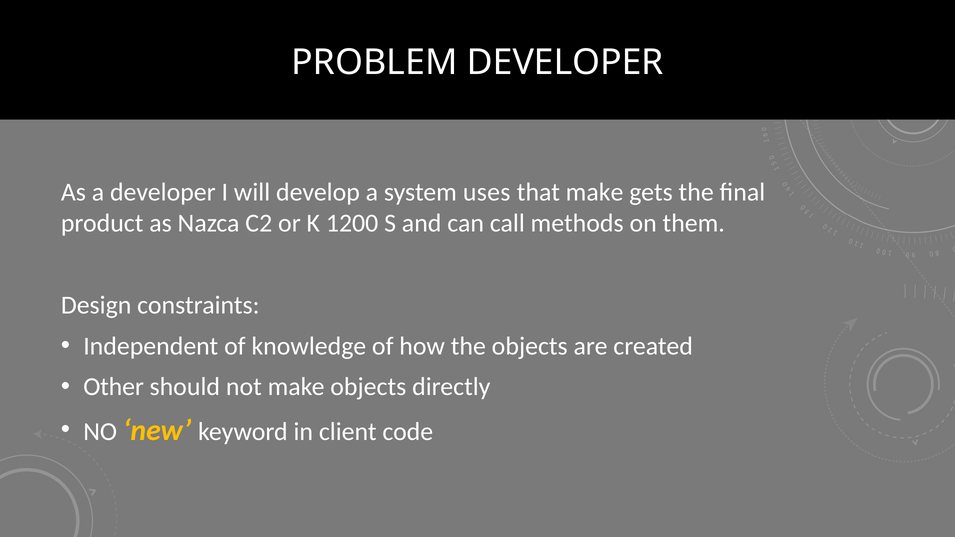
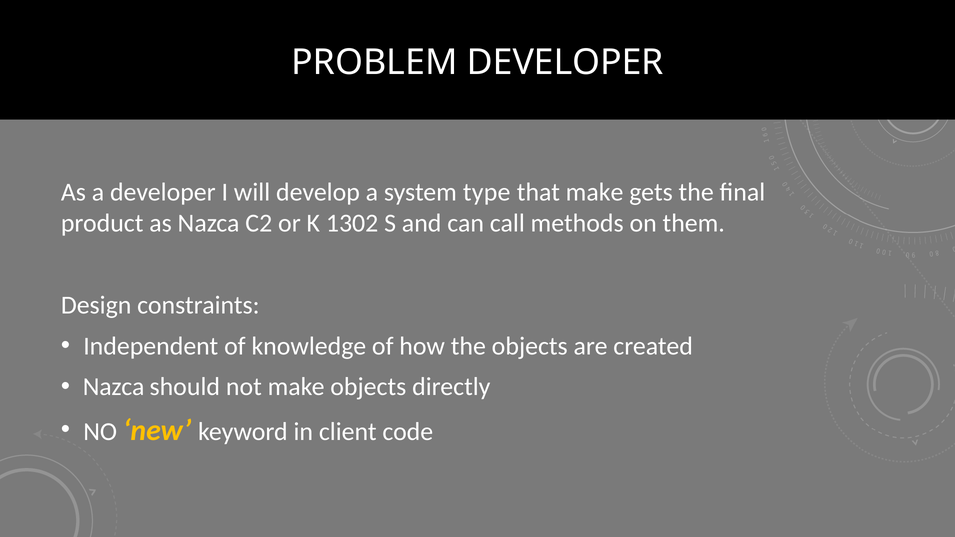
uses: uses -> type
1200: 1200 -> 1302
Other at (114, 387): Other -> Nazca
